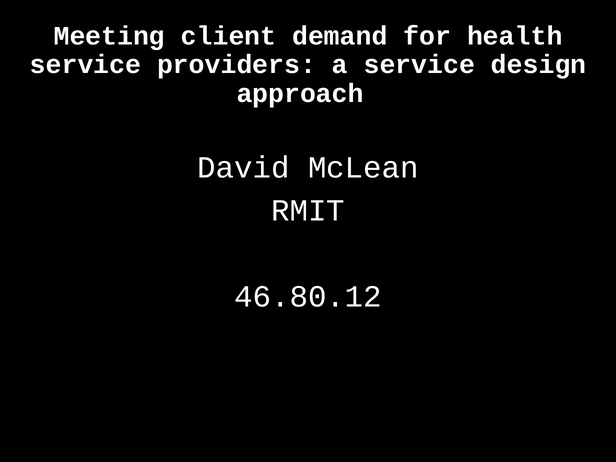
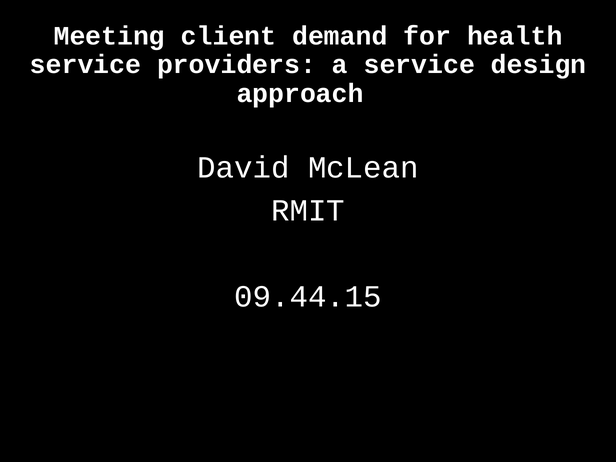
46.80.12: 46.80.12 -> 09.44.15
